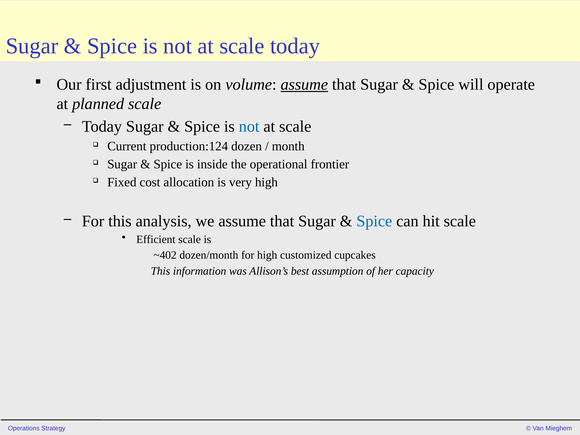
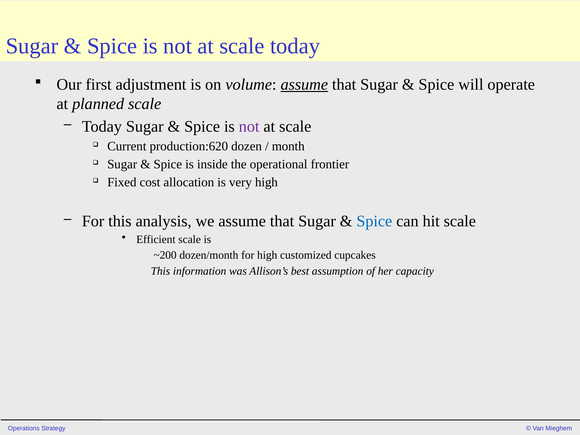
not at (249, 126) colour: blue -> purple
production:124: production:124 -> production:620
~402: ~402 -> ~200
